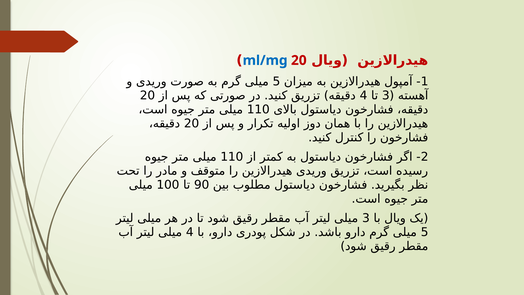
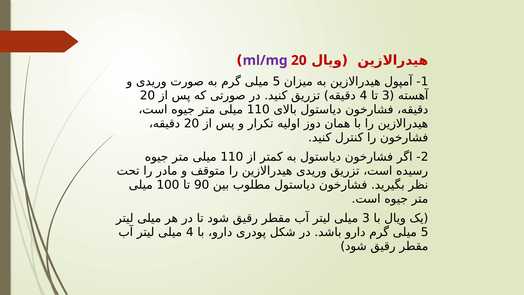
ml/mg colour: blue -> purple
